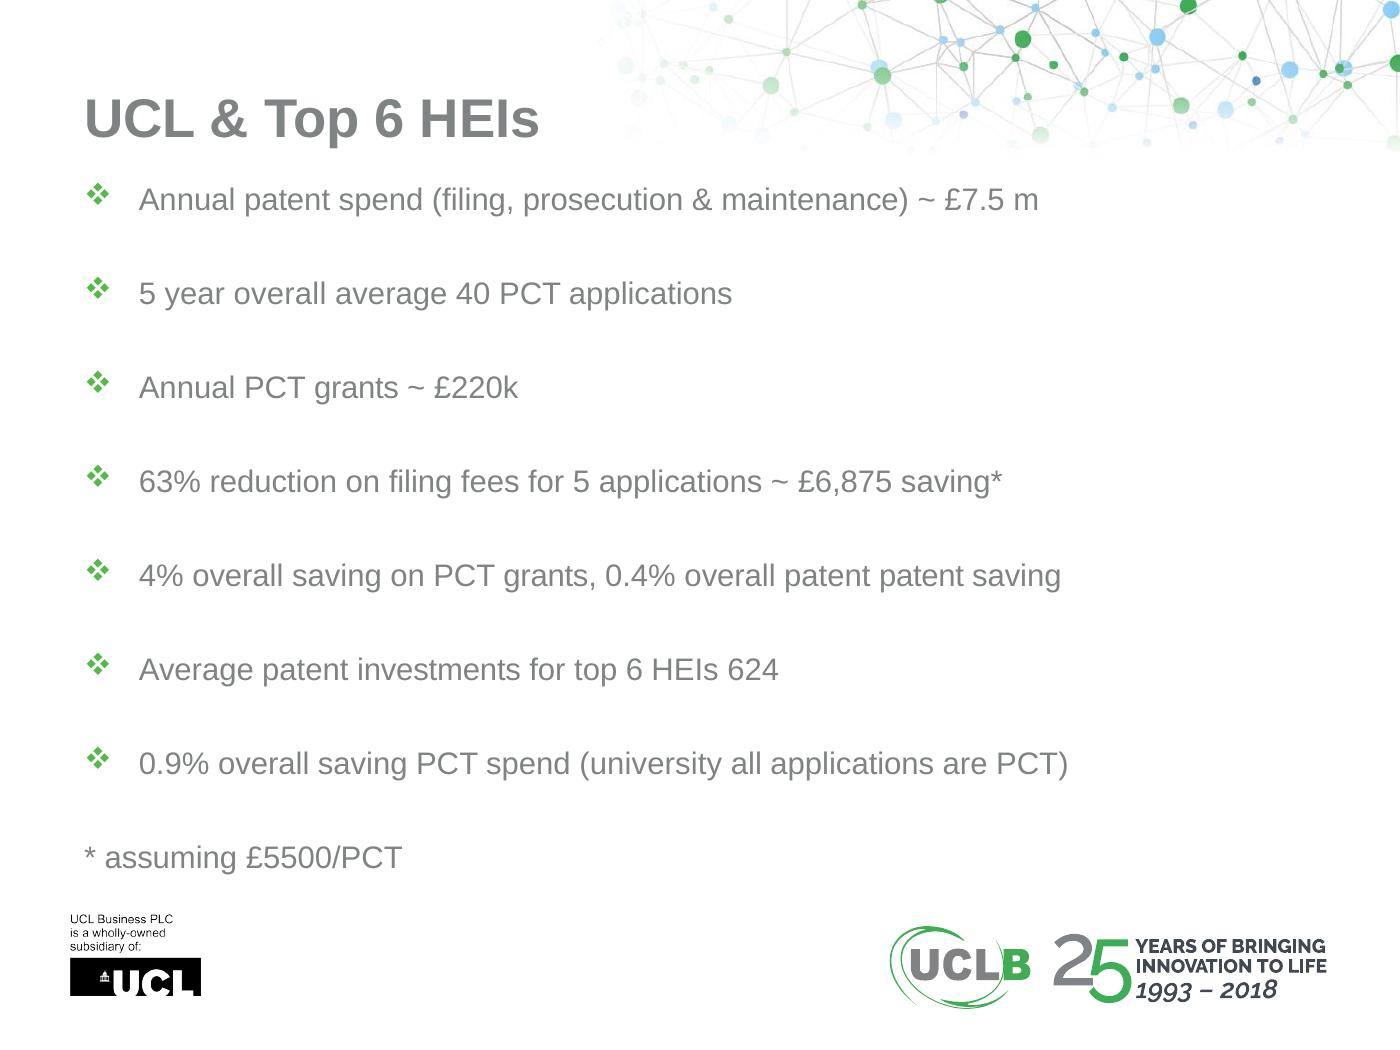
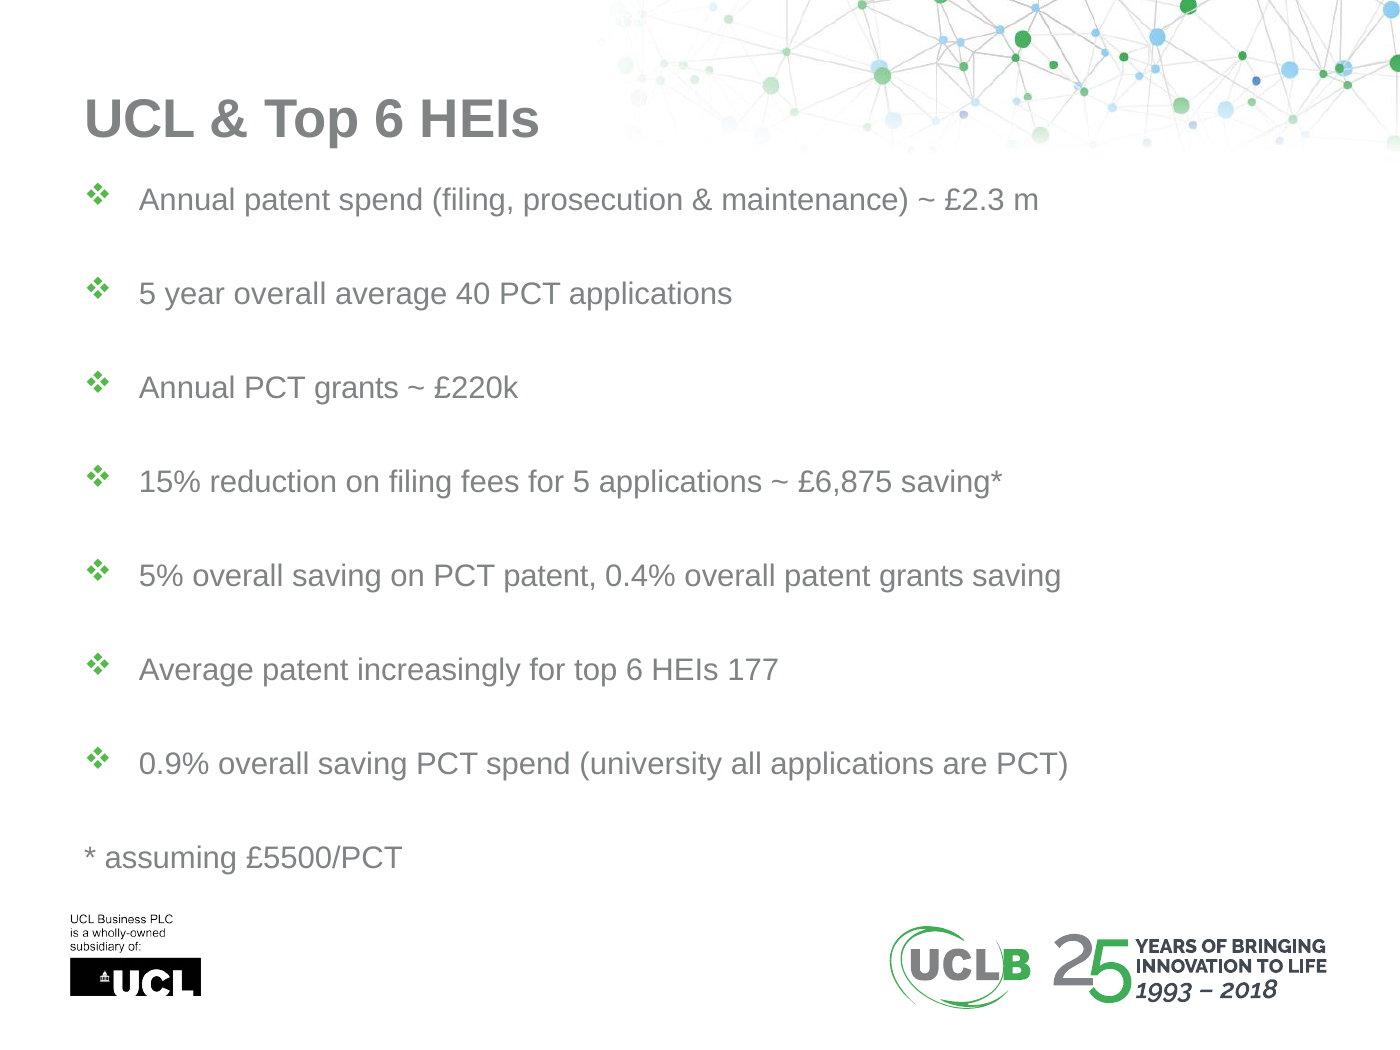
£7.5: £7.5 -> £2.3
63%: 63% -> 15%
4%: 4% -> 5%
on PCT grants: grants -> patent
patent patent: patent -> grants
investments: investments -> increasingly
624: 624 -> 177
